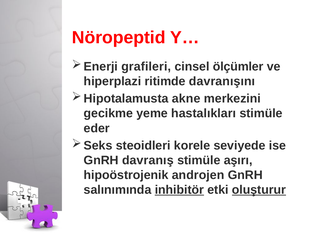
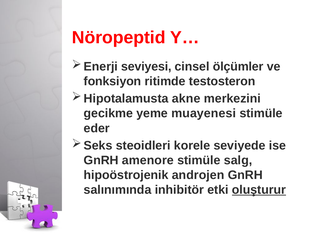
grafileri: grafileri -> seviyesi
hiperplazi: hiperplazi -> fonksiyon
davranışını: davranışını -> testosteron
hastalıkları: hastalıkları -> muayenesi
davranış: davranış -> amenore
aşırı: aşırı -> salg
inhibitör underline: present -> none
